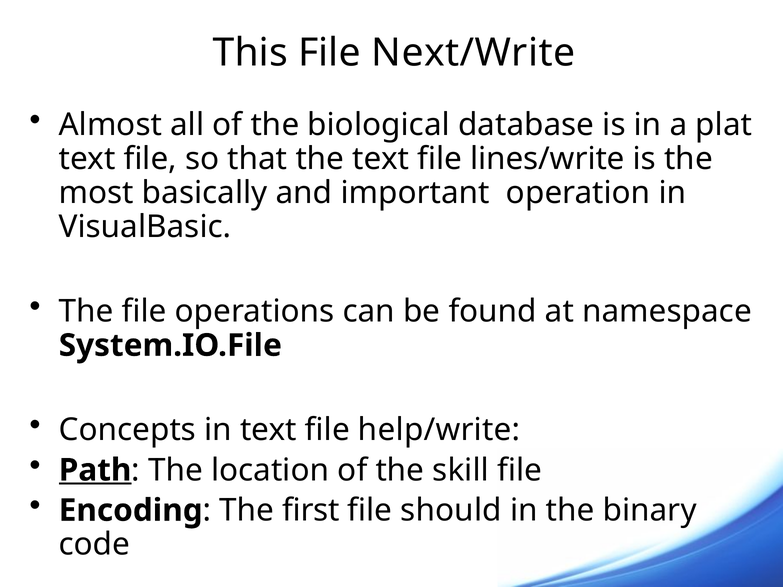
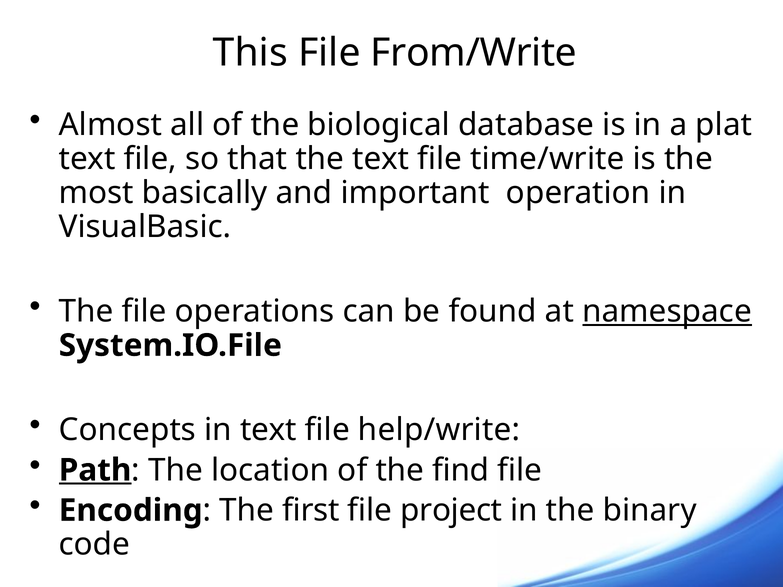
Next/Write: Next/Write -> From/Write
lines/write: lines/write -> time/write
namespace underline: none -> present
skill: skill -> find
should: should -> project
